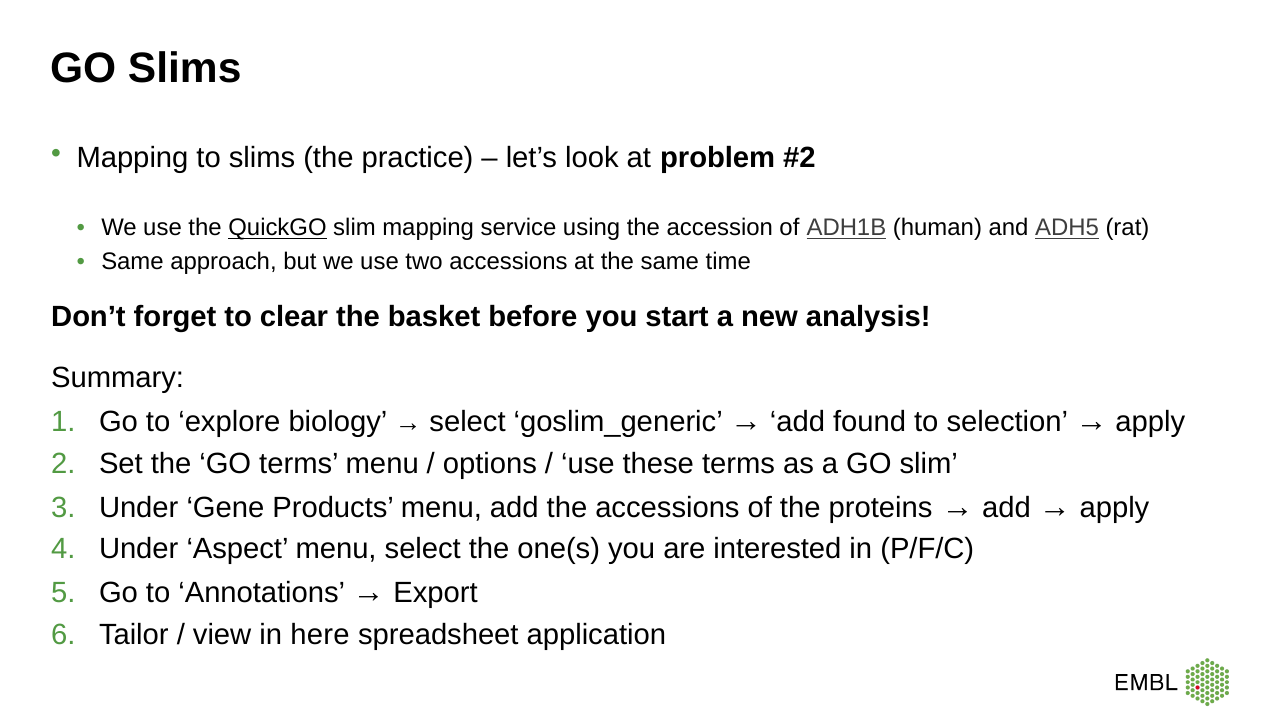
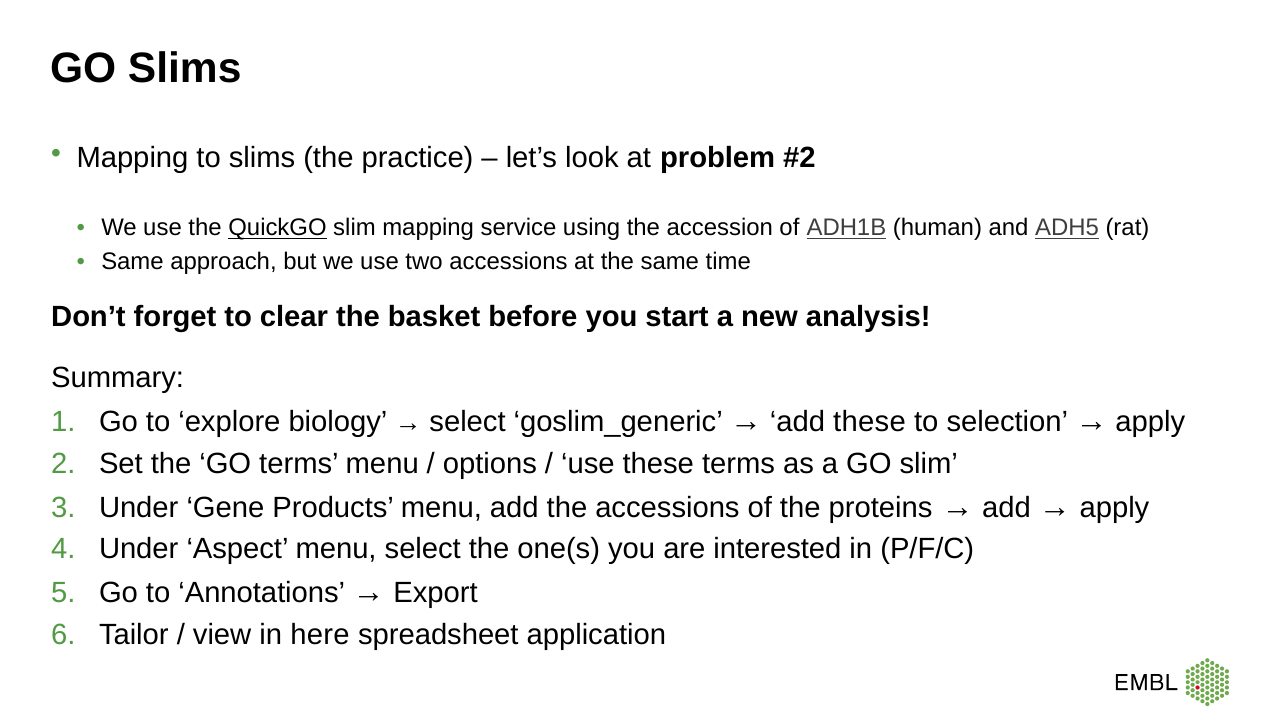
add found: found -> these
